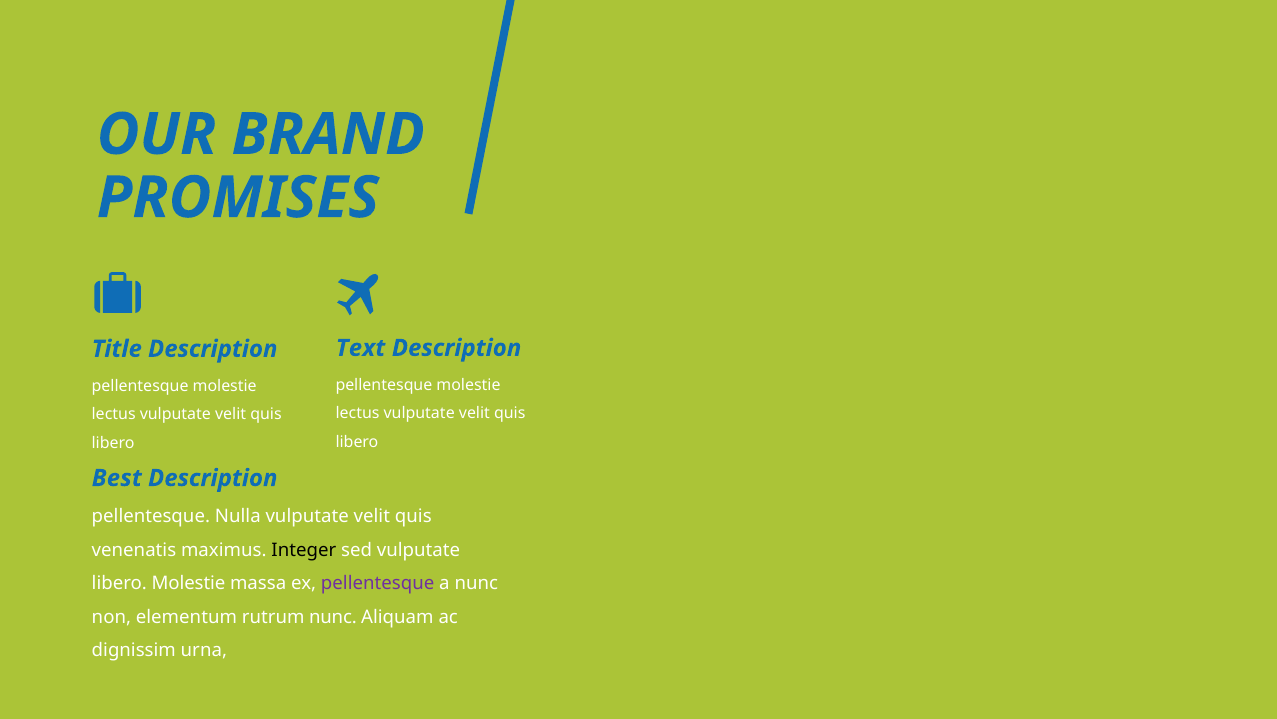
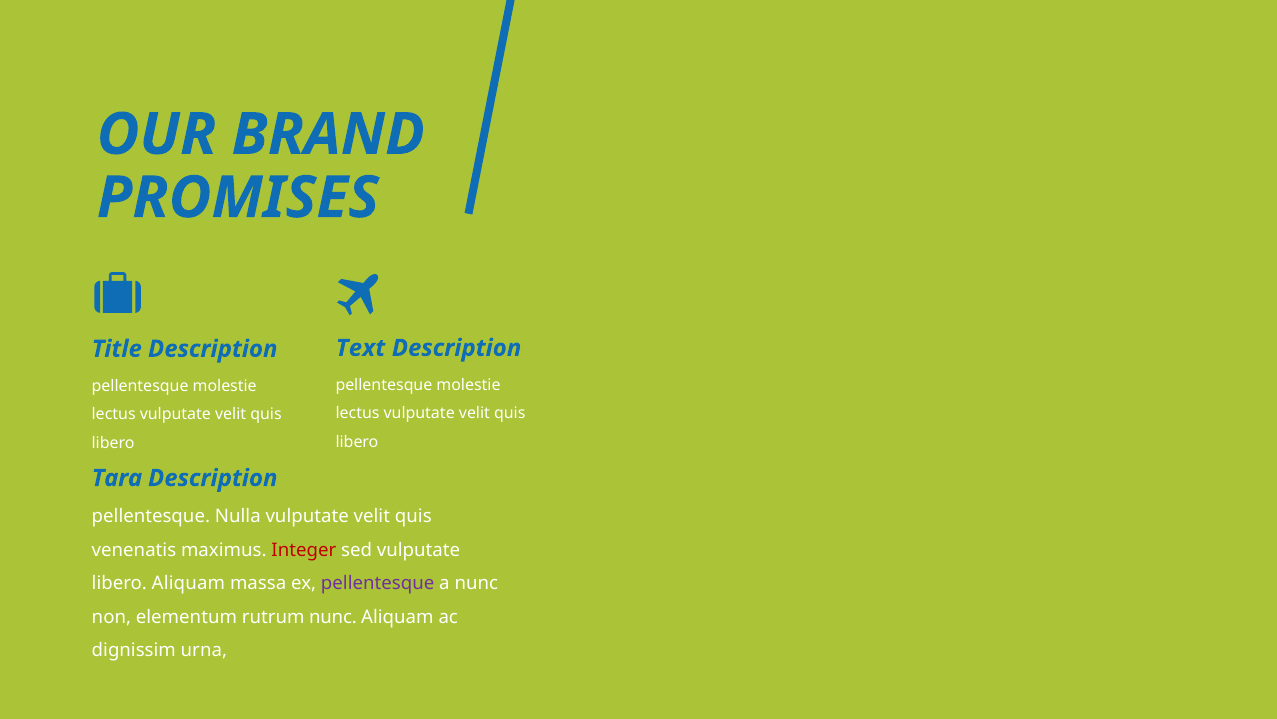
Best: Best -> Tara
Integer colour: black -> red
libero Molestie: Molestie -> Aliquam
